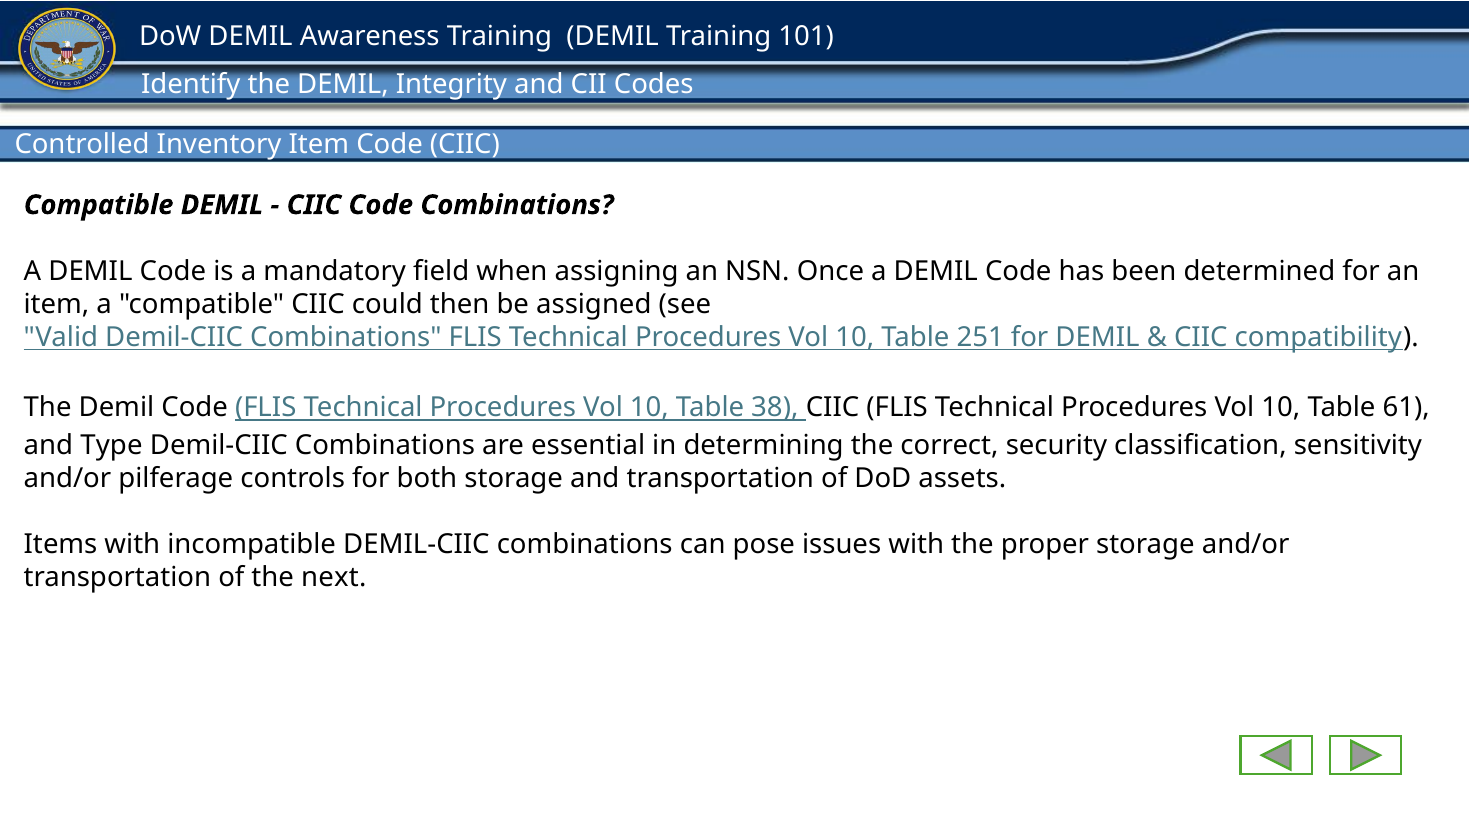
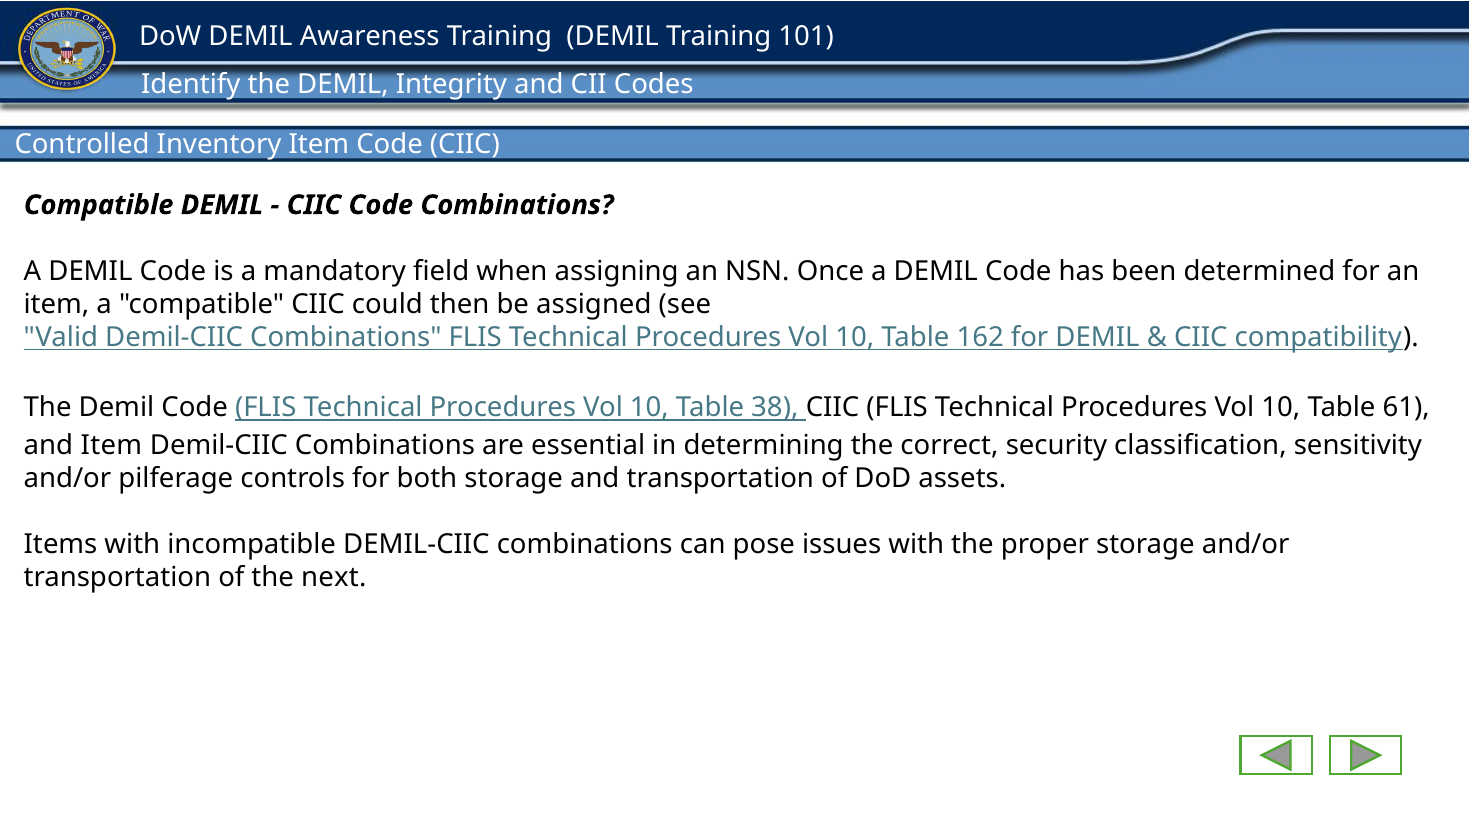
251: 251 -> 162
and Type: Type -> Item
